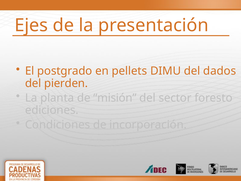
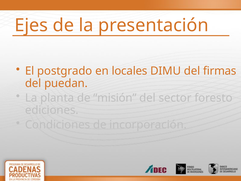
pellets: pellets -> locales
dados: dados -> firmas
pierden: pierden -> puedan
